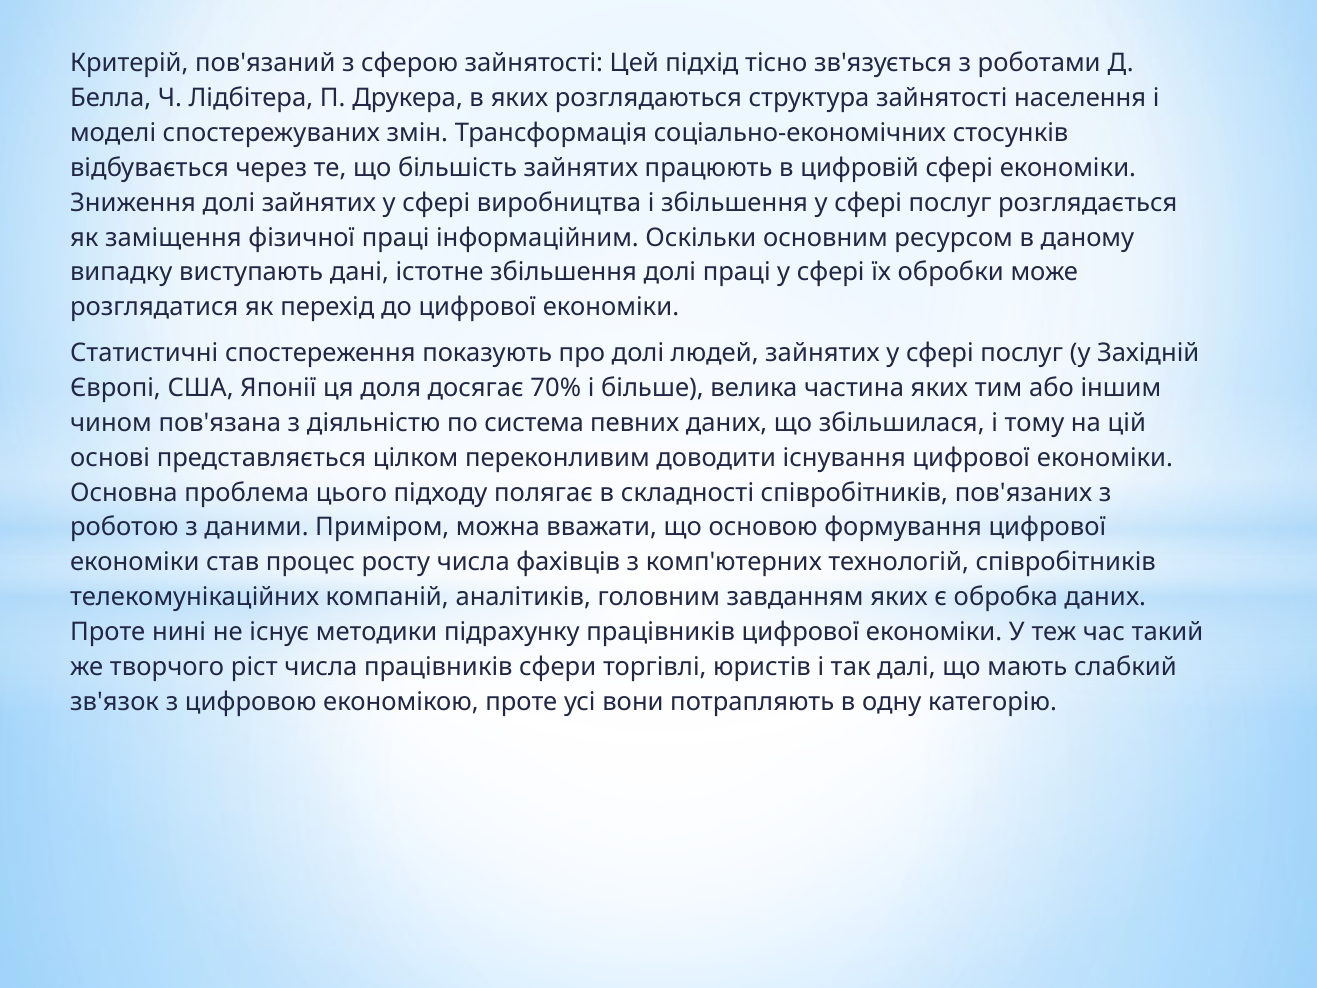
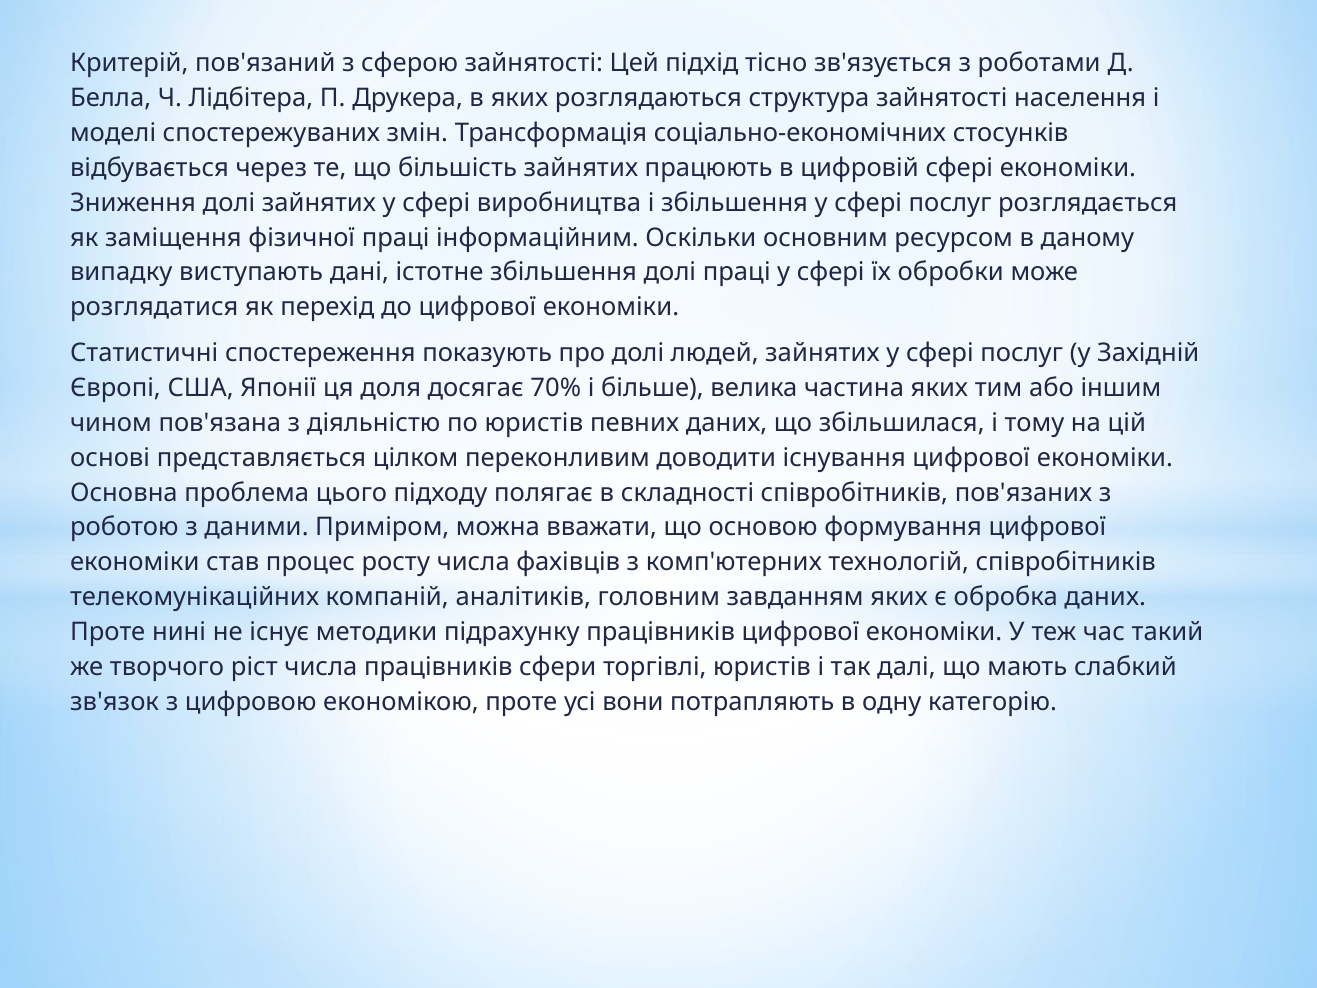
по система: система -> юристів
